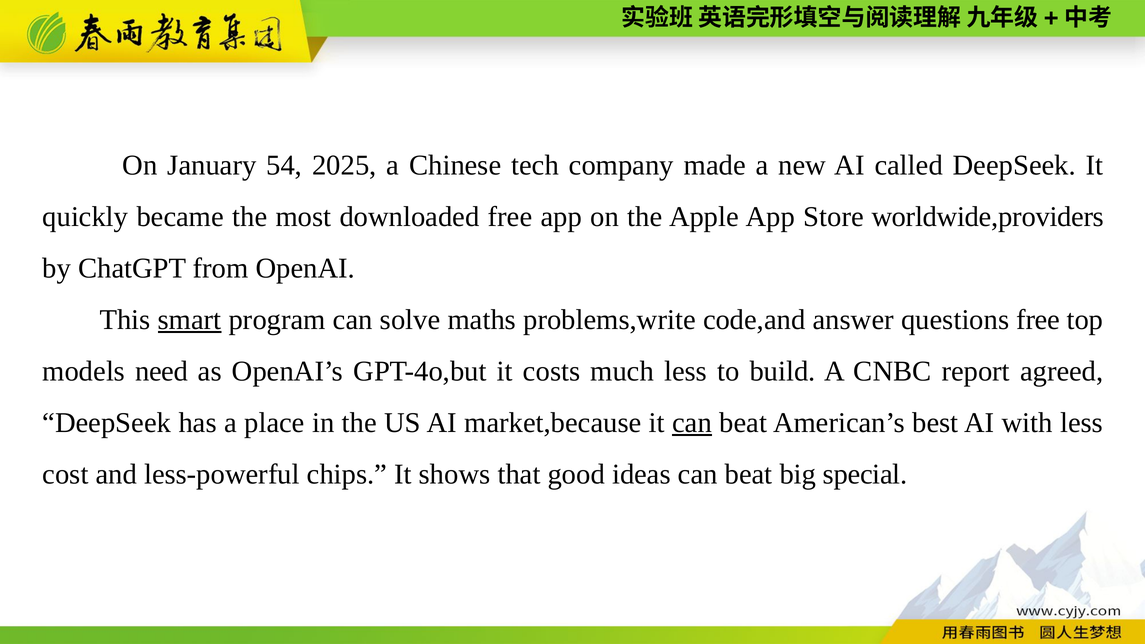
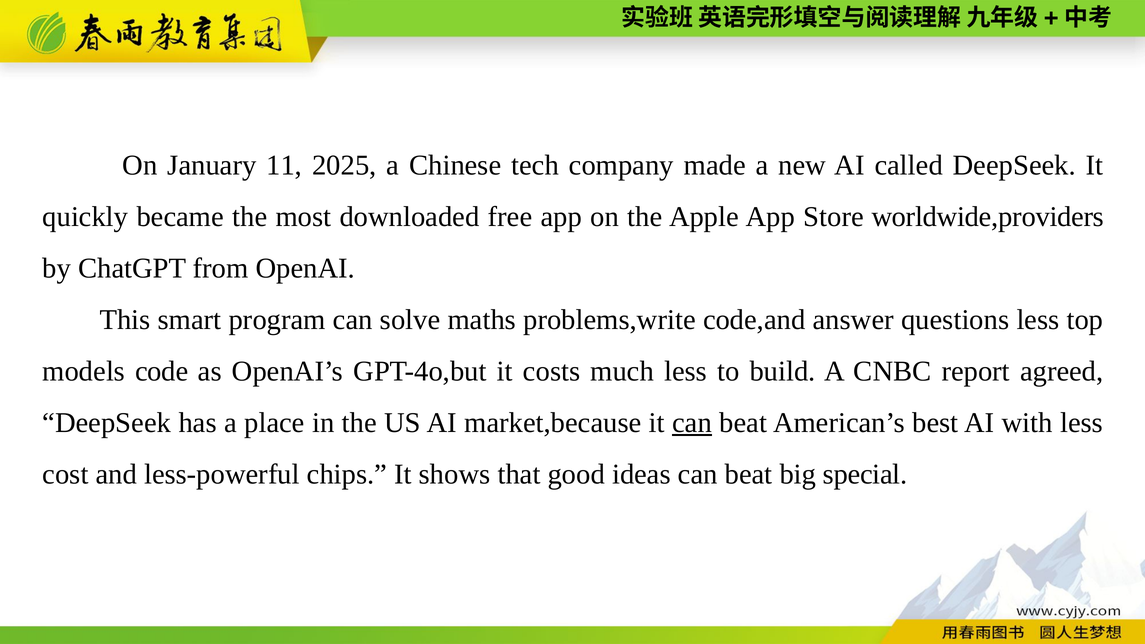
54: 54 -> 11
smart underline: present -> none
questions free: free -> less
need: need -> code
